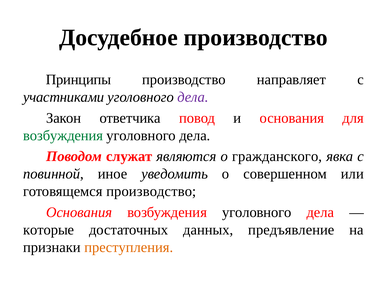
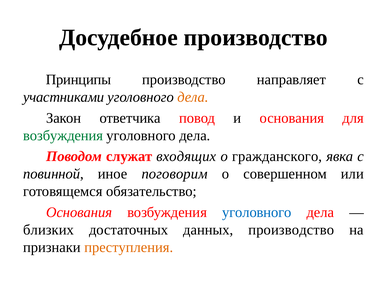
дела at (193, 97) colour: purple -> orange
являются: являются -> входящих
уведомить: уведомить -> поговорим
готовящемся производство: производство -> обязательство
уголовного at (257, 212) colour: black -> blue
которые: которые -> близких
данных предъявление: предъявление -> производство
